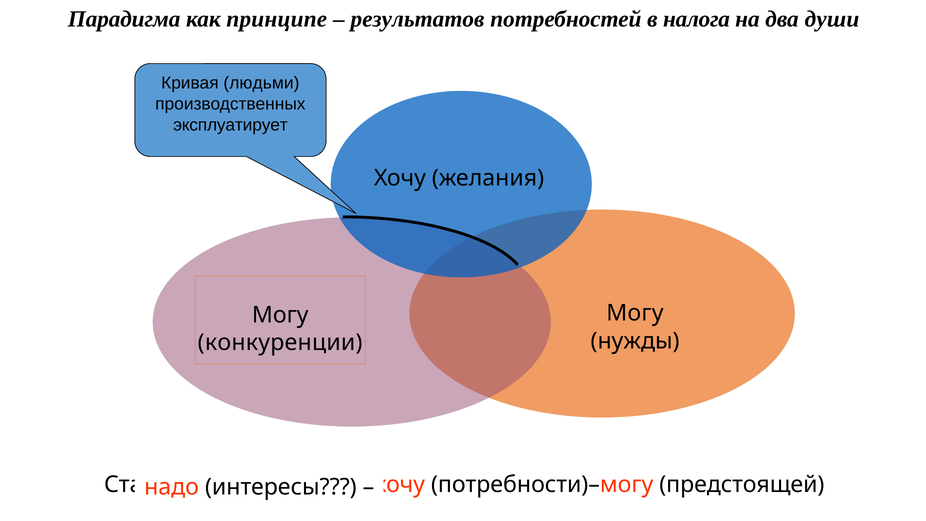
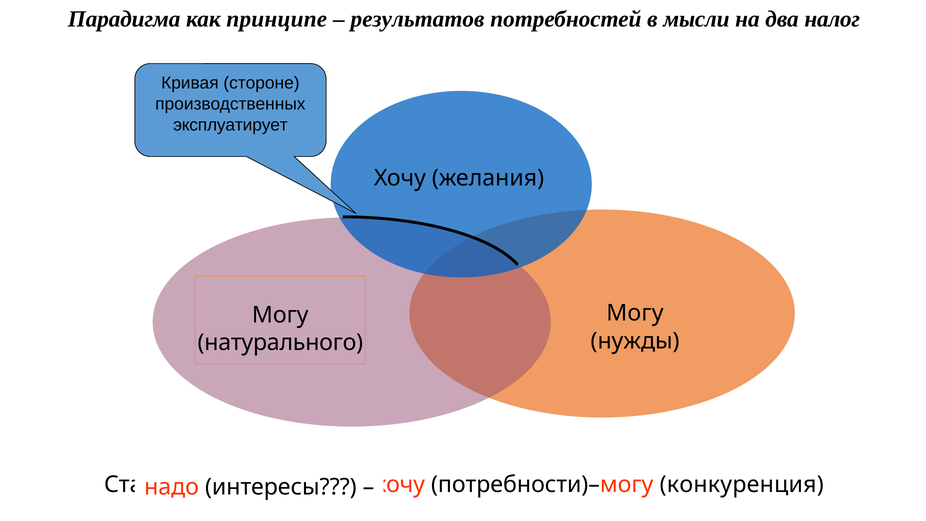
налога: налога -> мысли
души: души -> налог
людьми: людьми -> стороне
конкуренции: конкуренции -> натурального
предстоящей: предстоящей -> конкуренция
